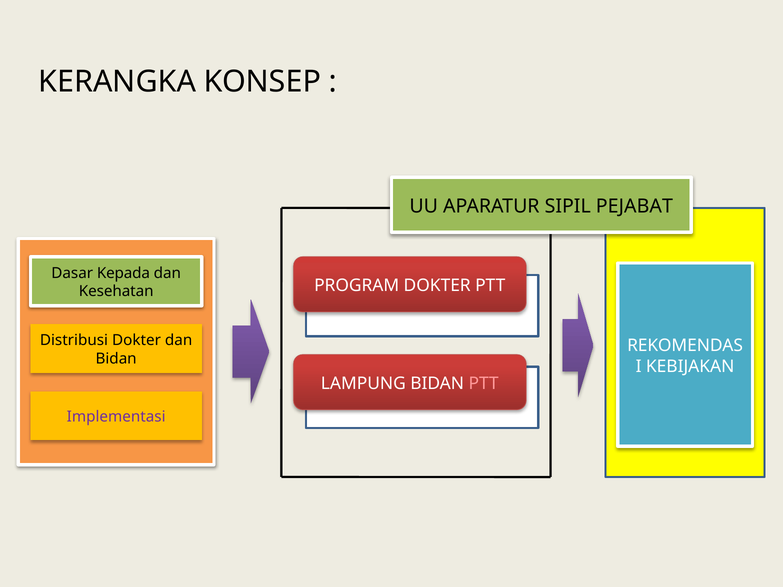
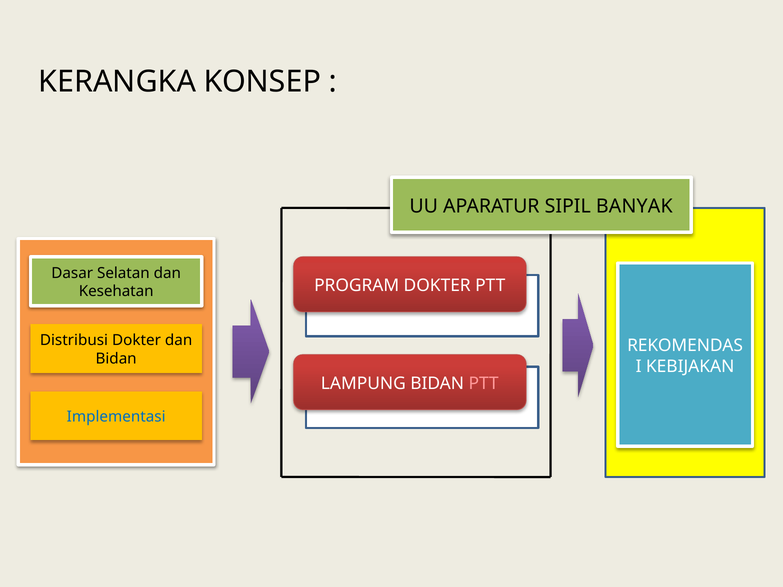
PEJABAT: PEJABAT -> BANYAK
Kepada: Kepada -> Selatan
Implementasi colour: purple -> blue
